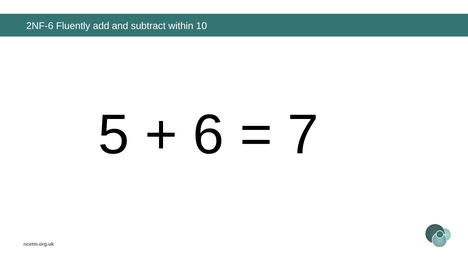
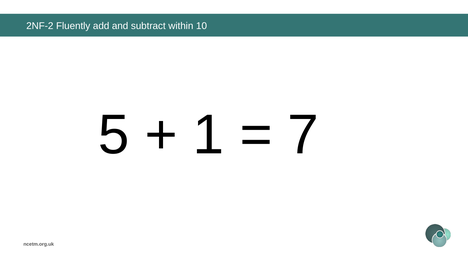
2NF-6: 2NF-6 -> 2NF-2
6: 6 -> 1
